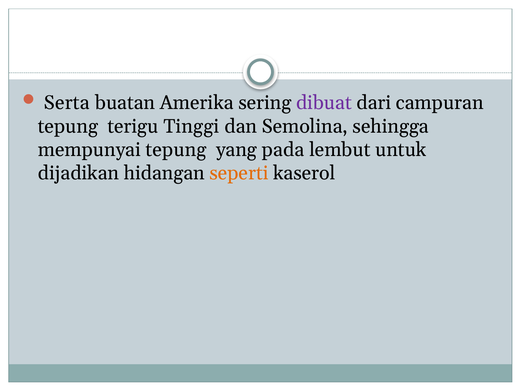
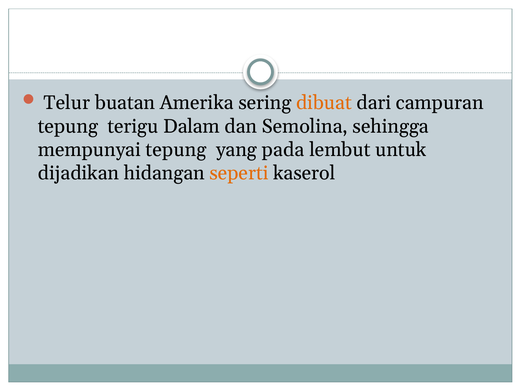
Serta: Serta -> Telur
dibuat colour: purple -> orange
Tinggi: Tinggi -> Dalam
